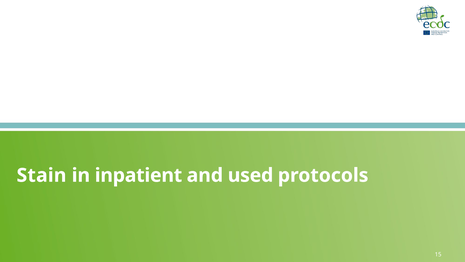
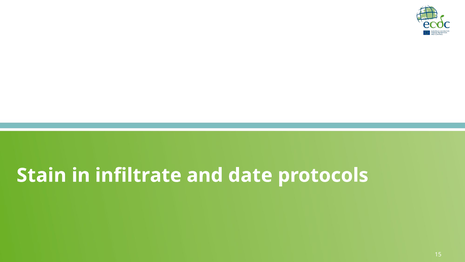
inpatient: inpatient -> infiltrate
used: used -> date
